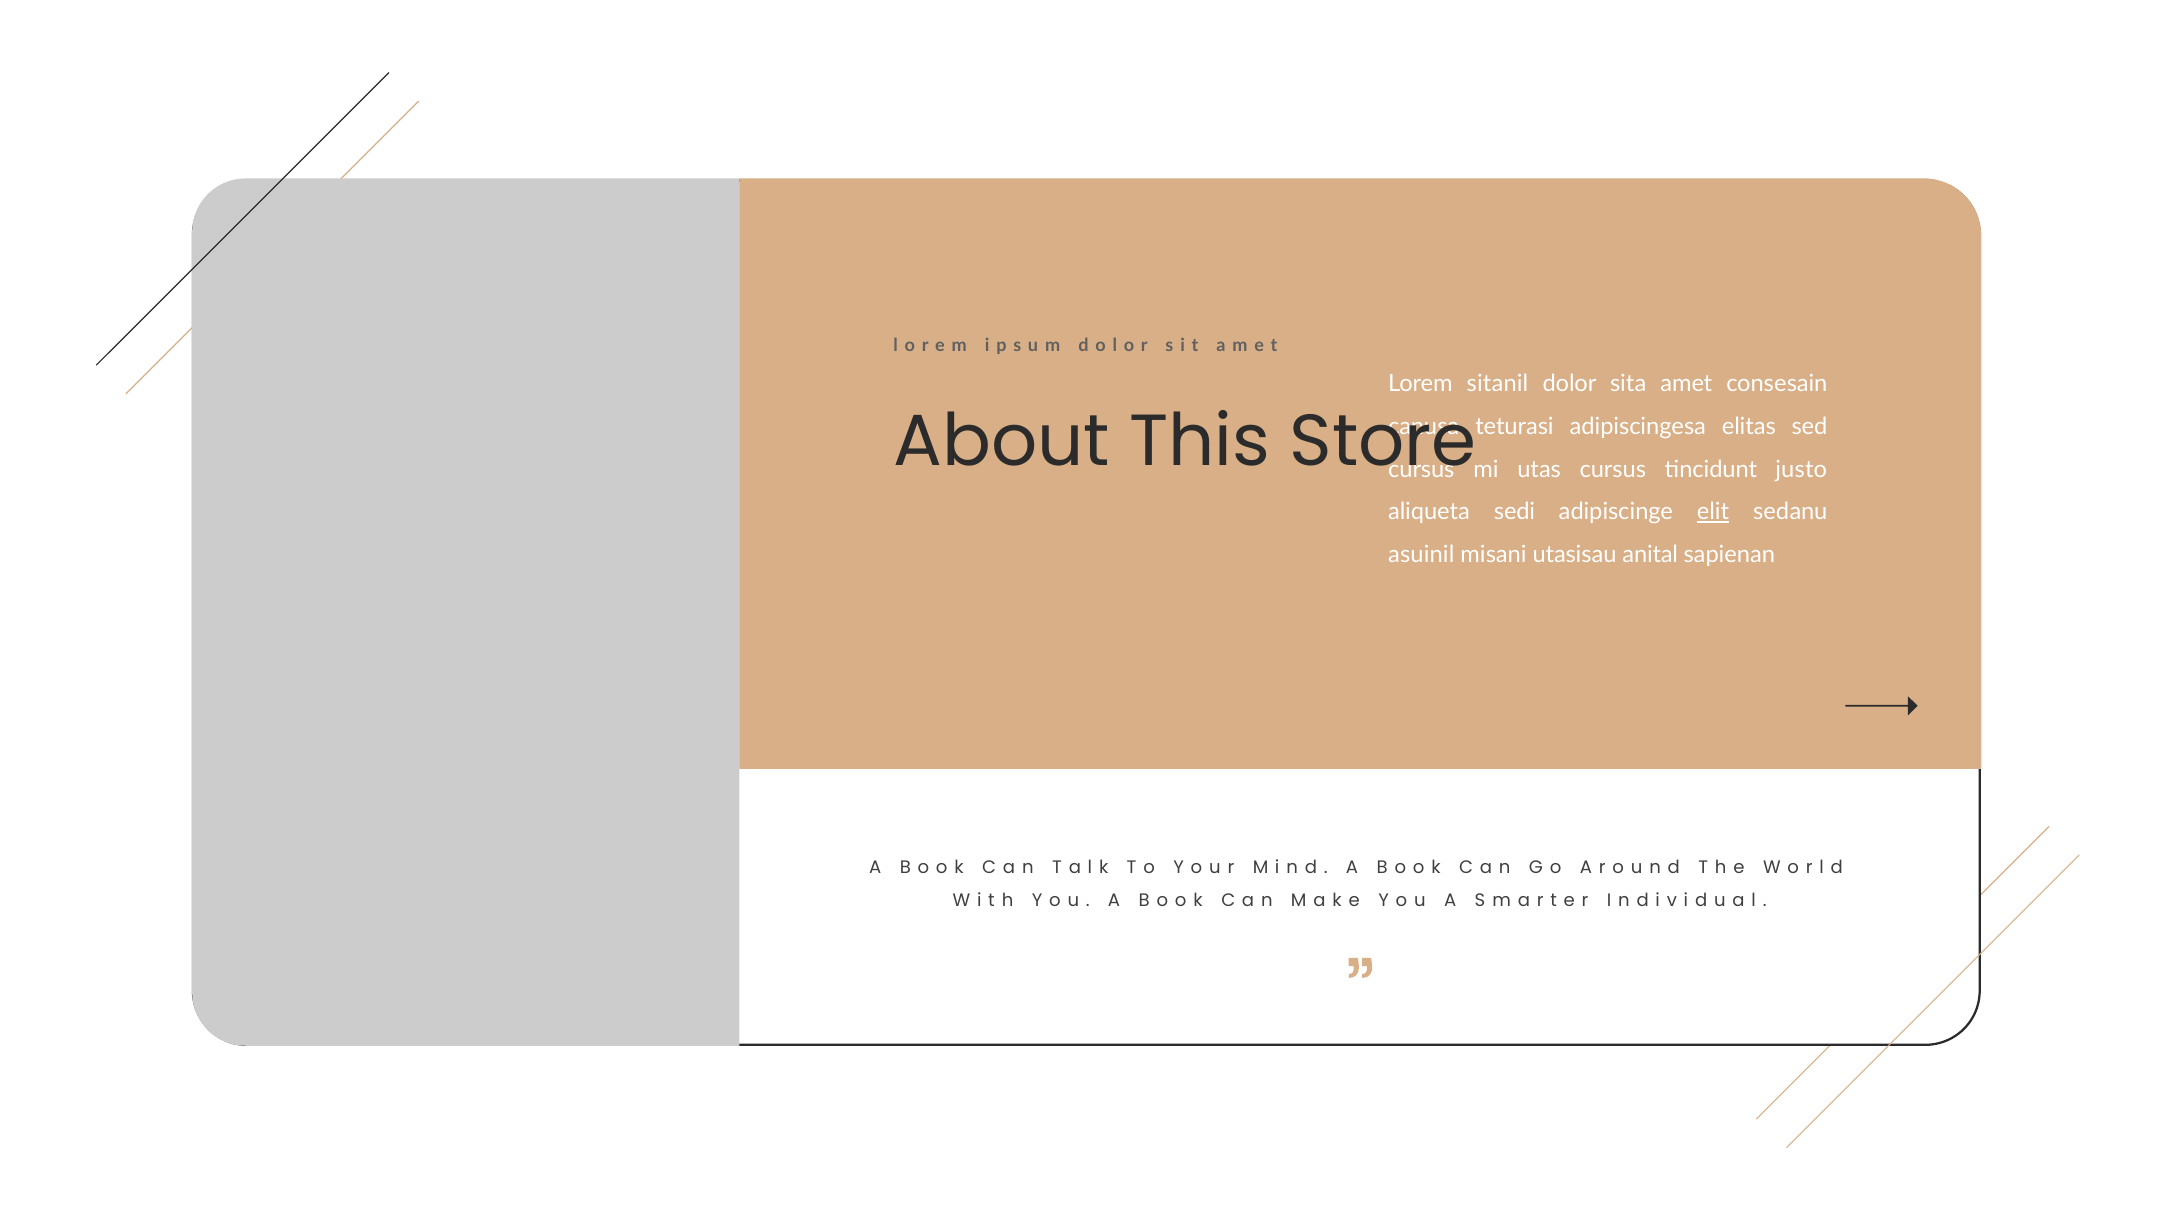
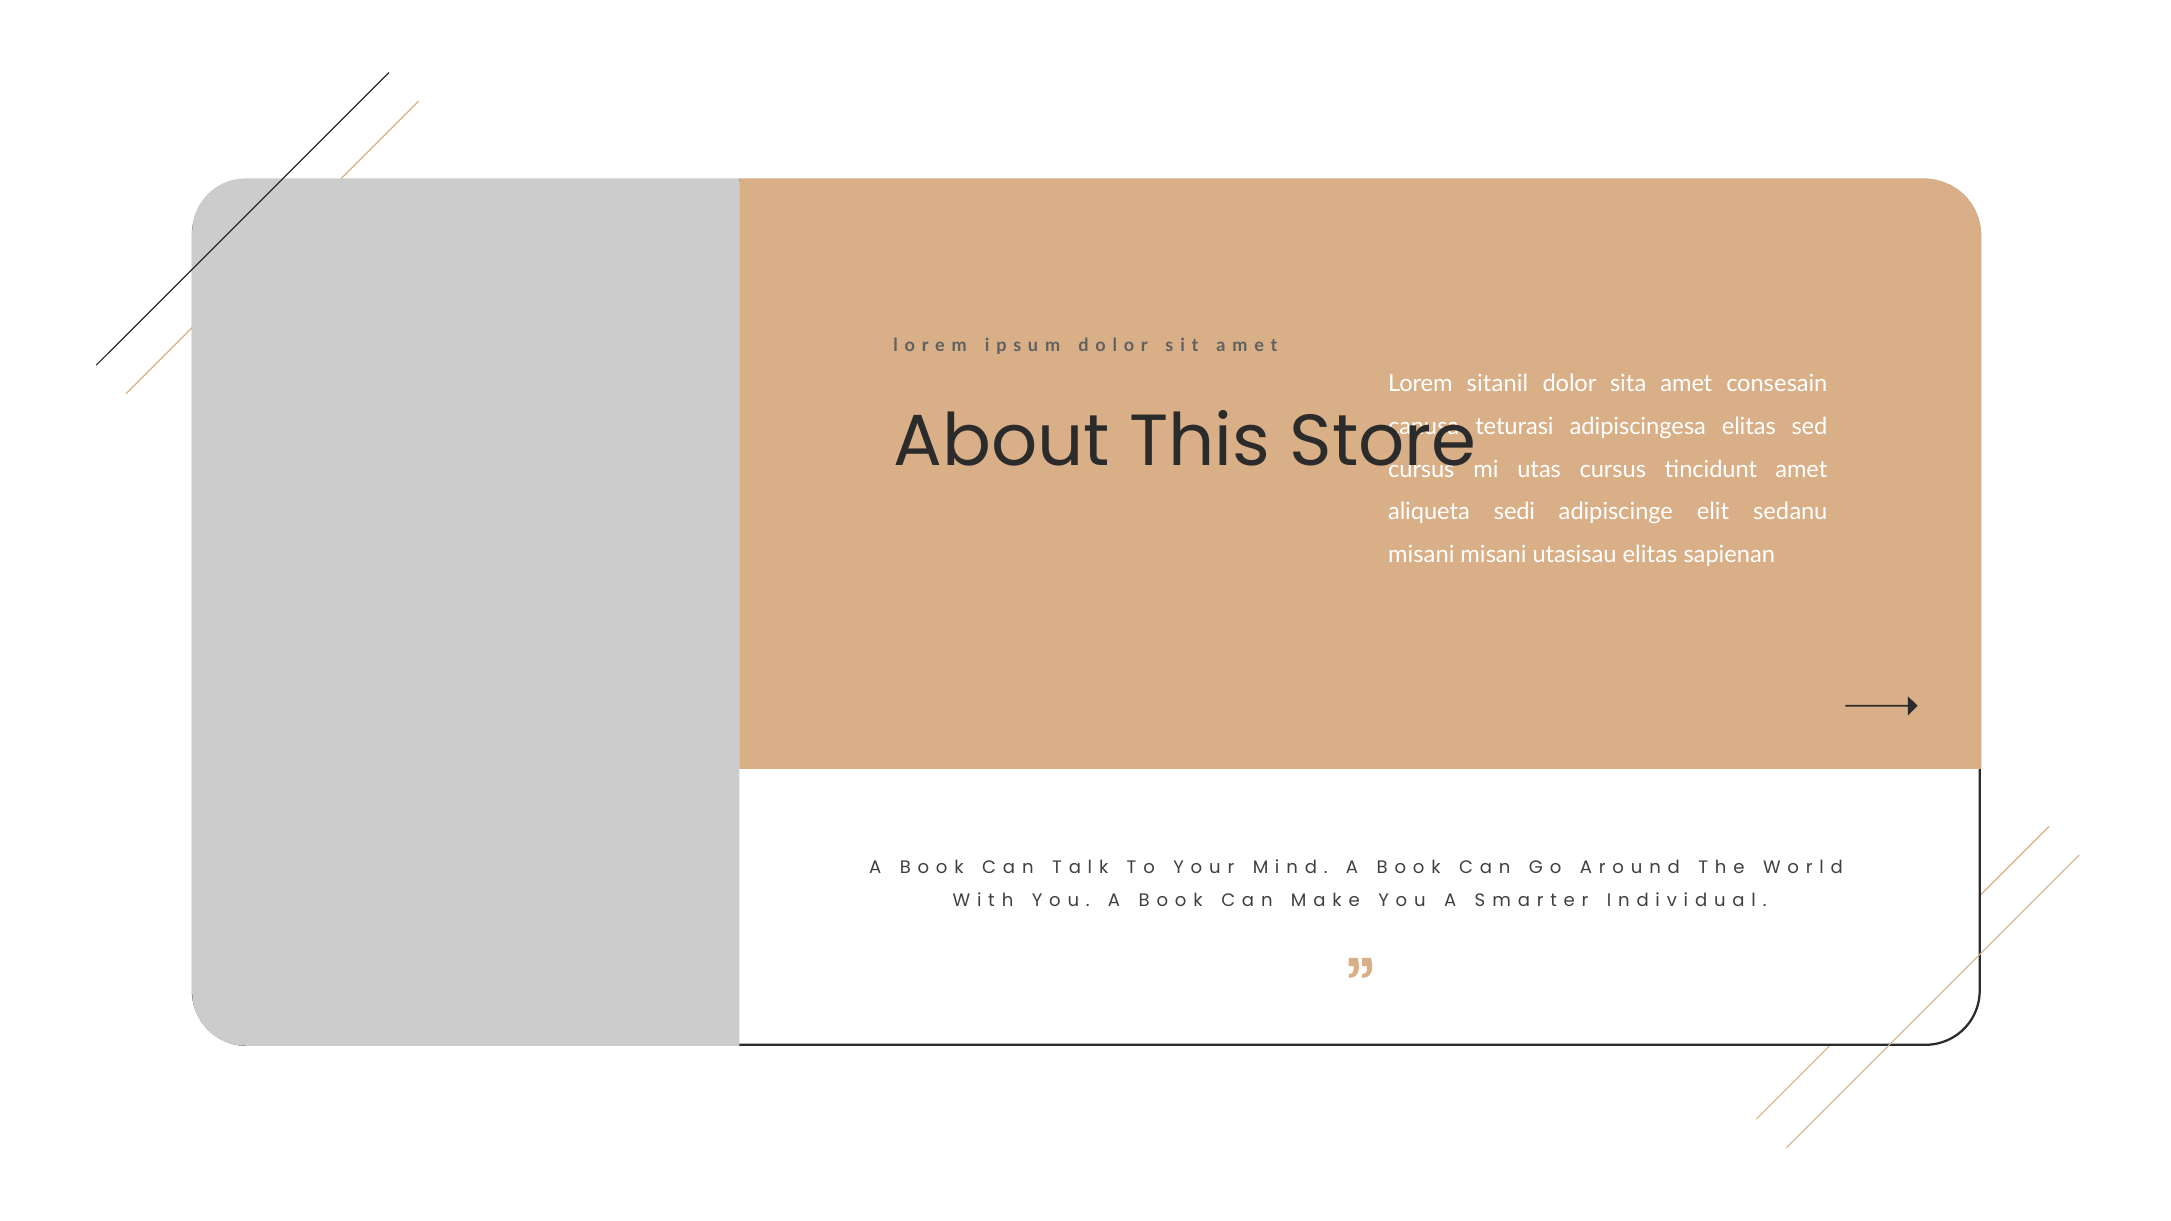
tincidunt justo: justo -> amet
elit underline: present -> none
asuinil at (1421, 555): asuinil -> misani
utasisau anital: anital -> elitas
